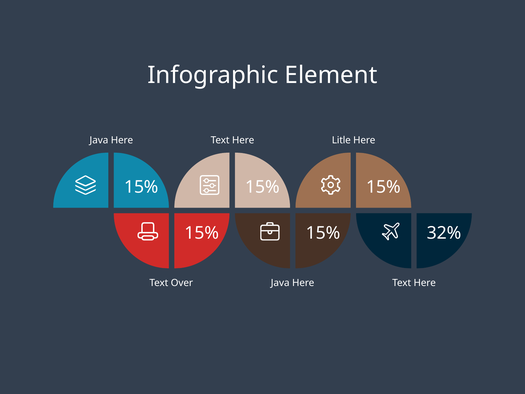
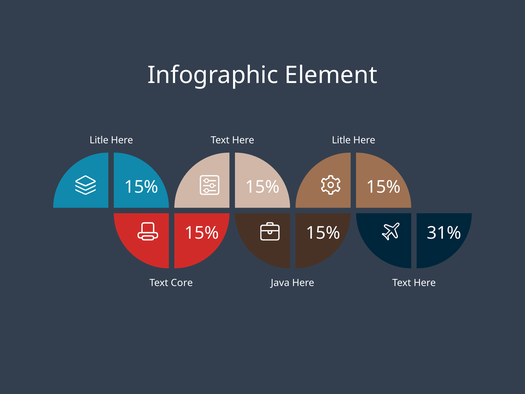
Java at (99, 140): Java -> Litle
32%: 32% -> 31%
Over: Over -> Core
